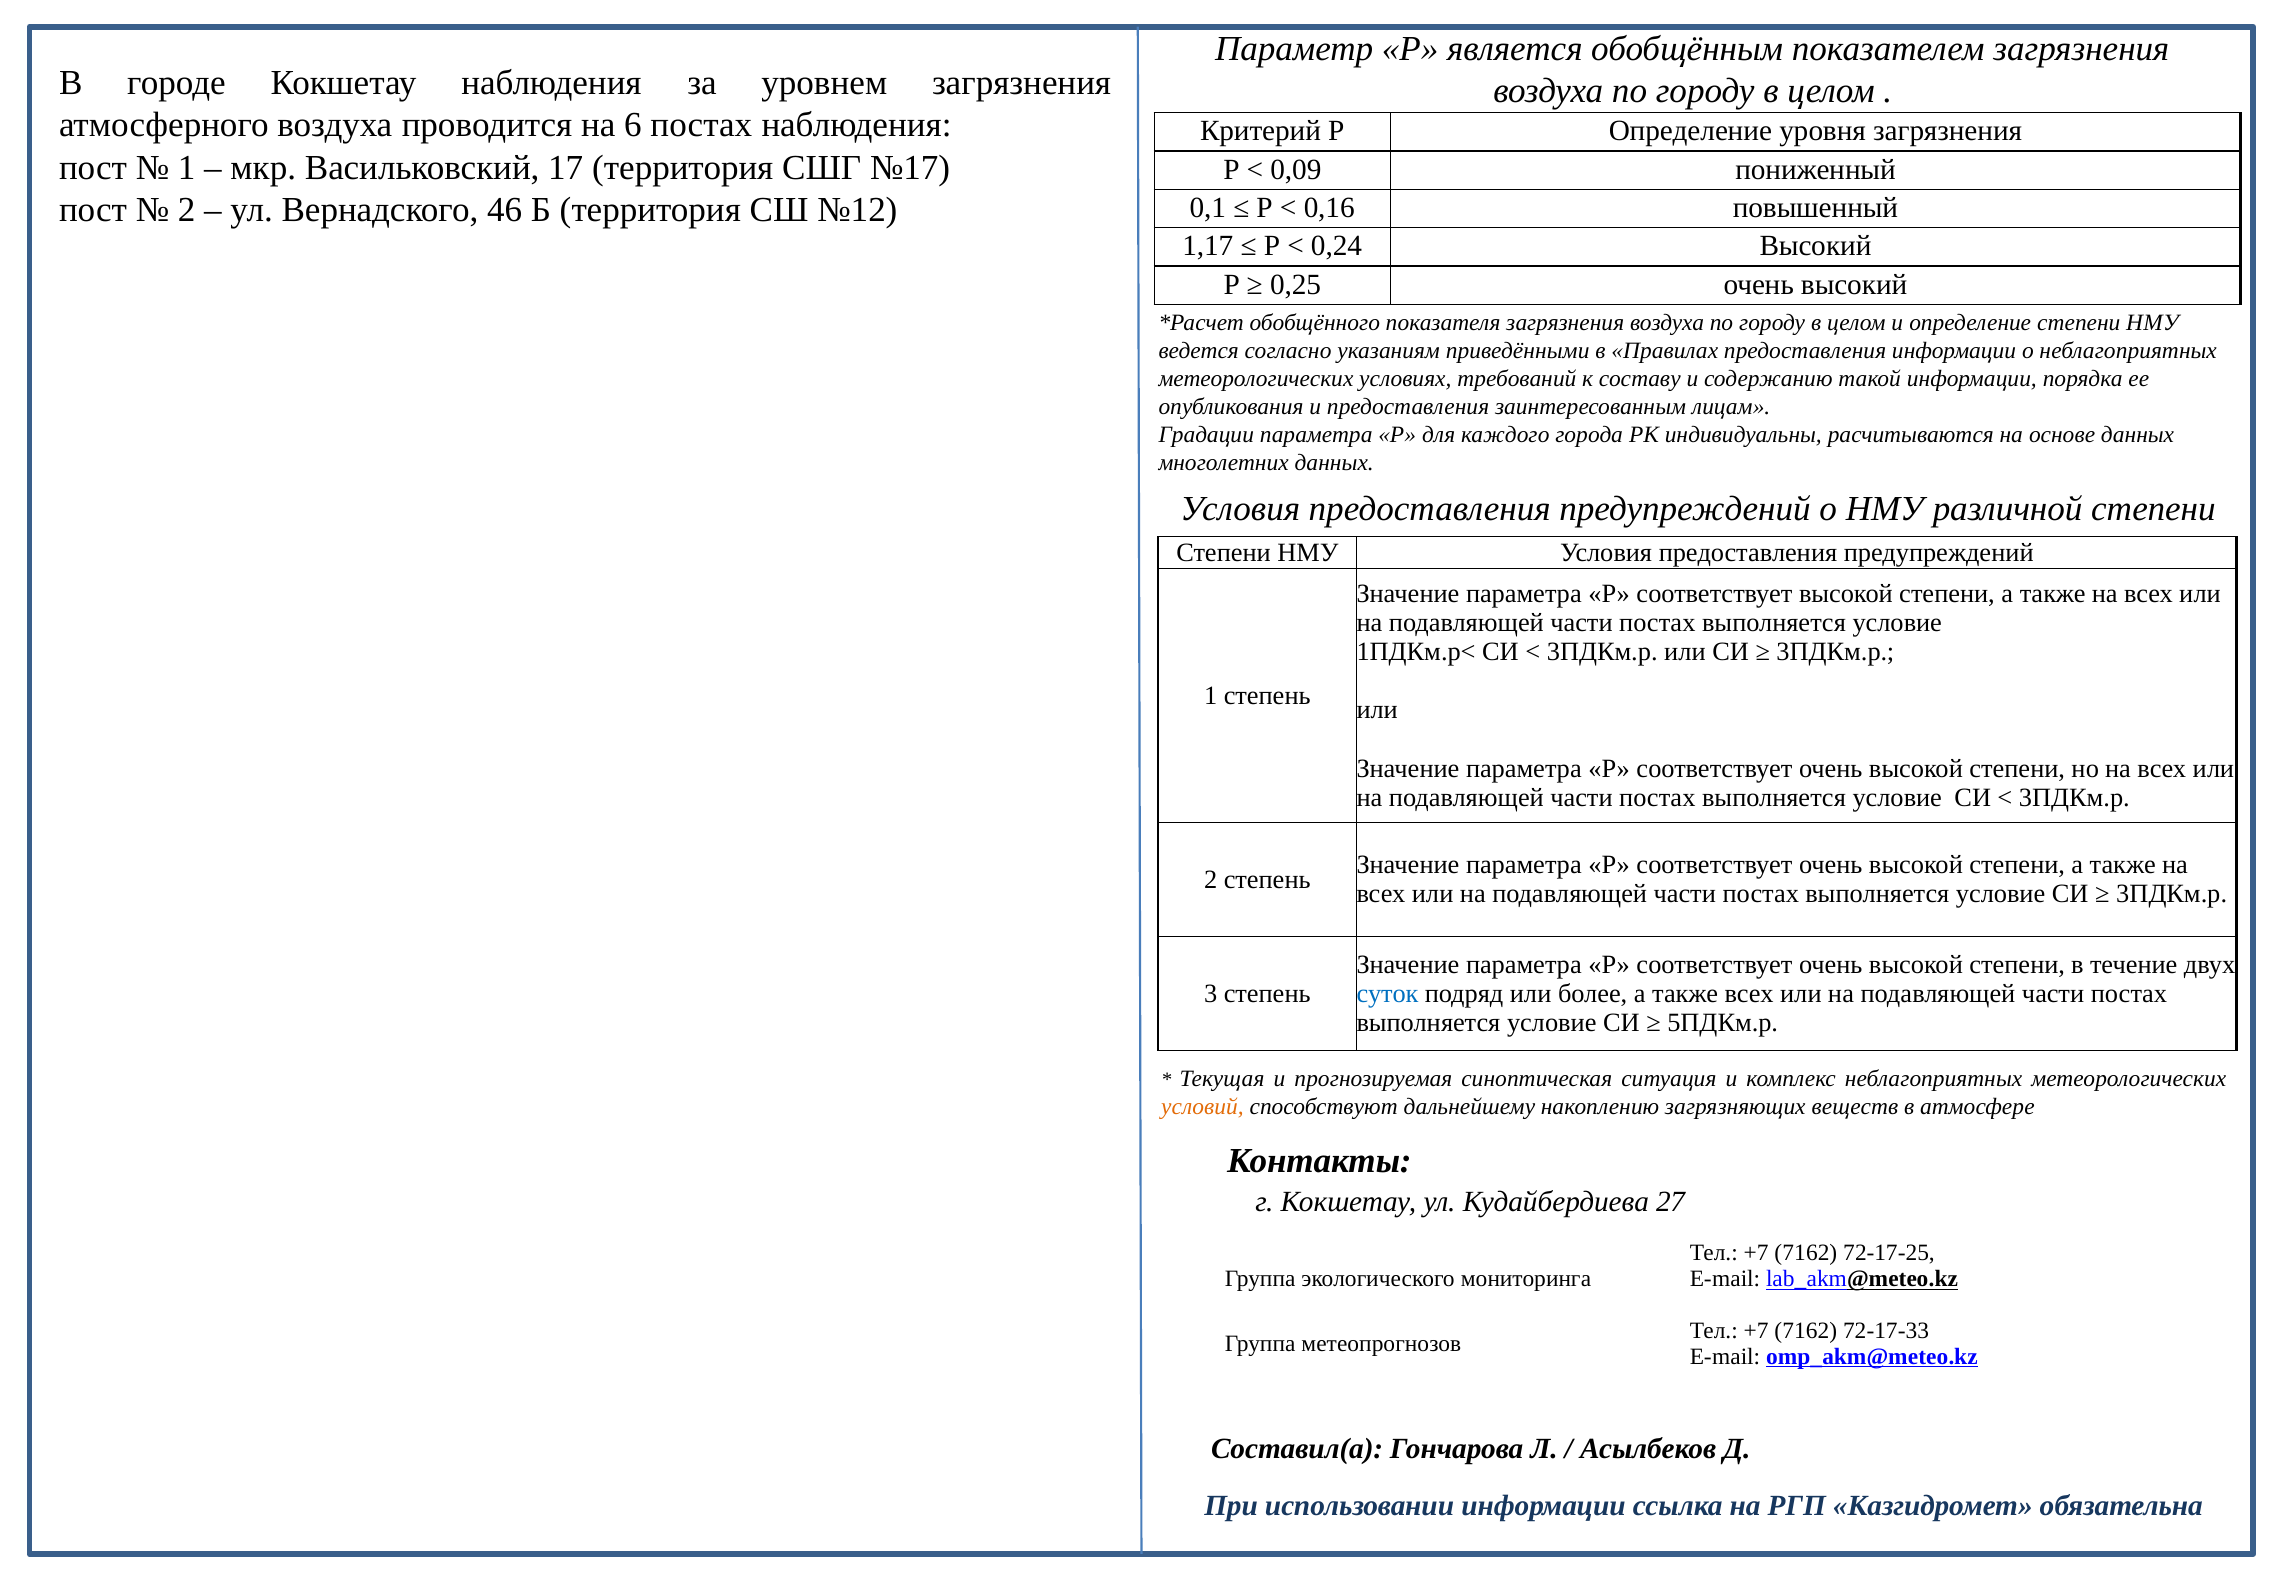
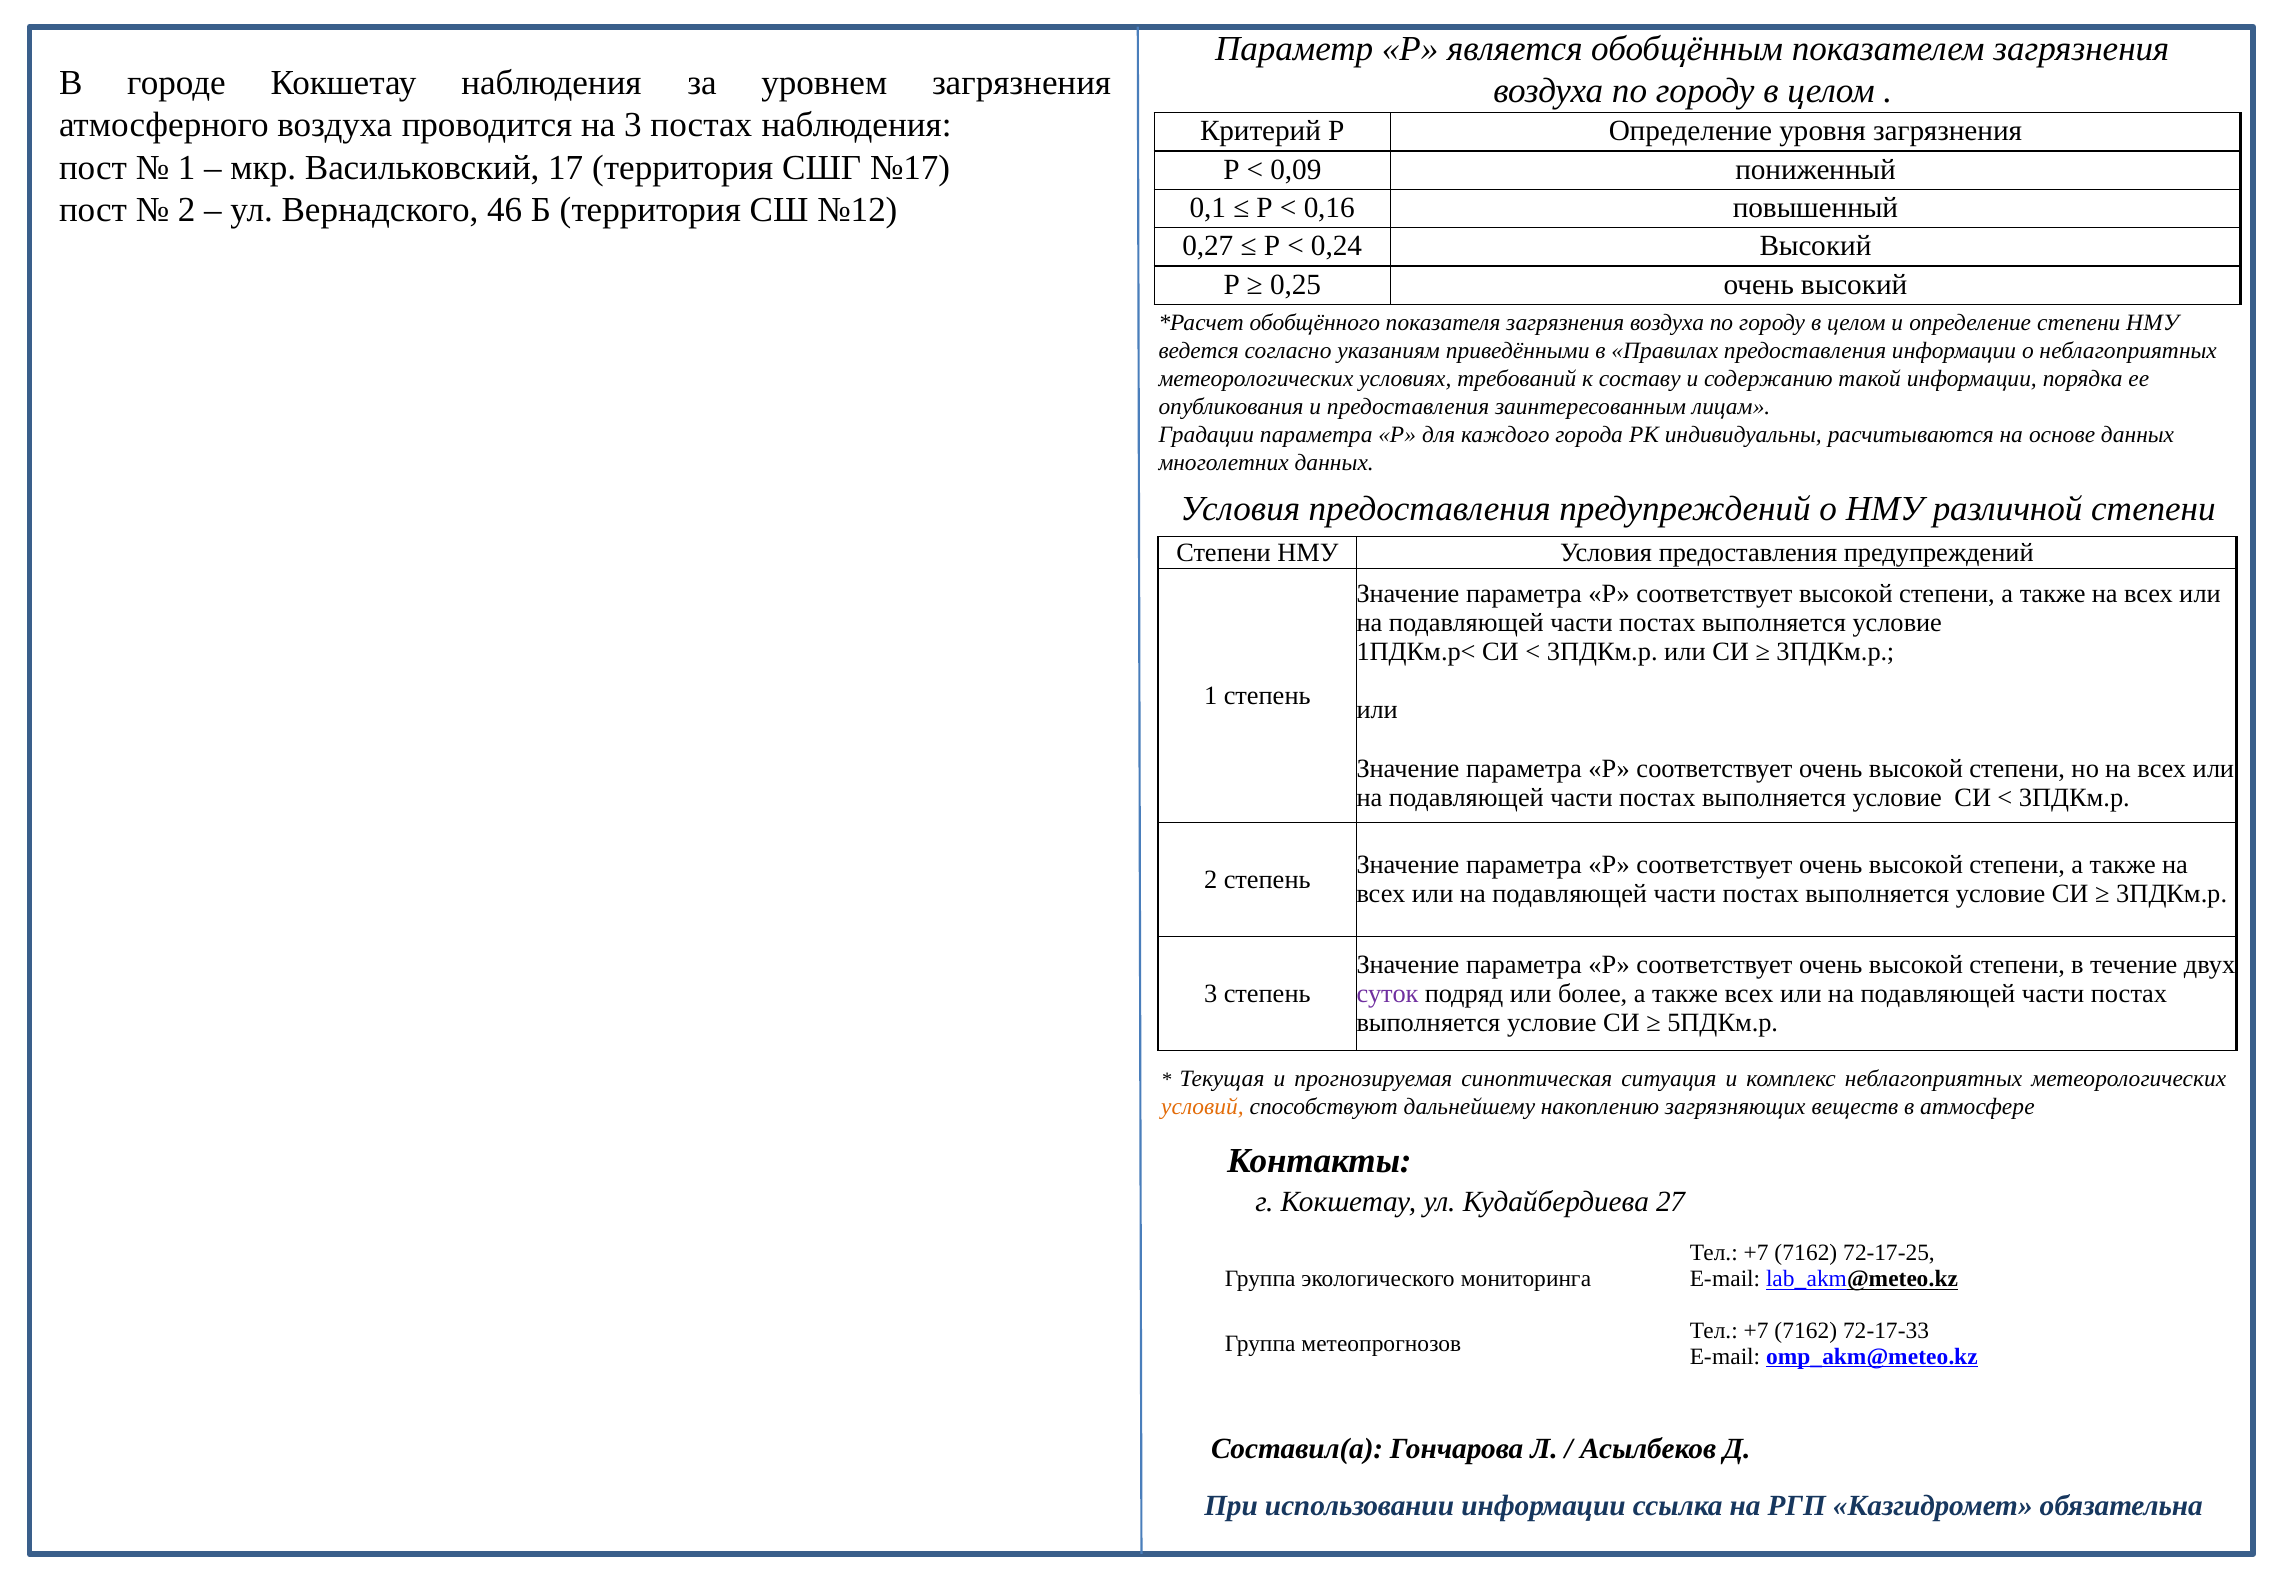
на 6: 6 -> 3
1,17: 1,17 -> 0,27
суток colour: blue -> purple
